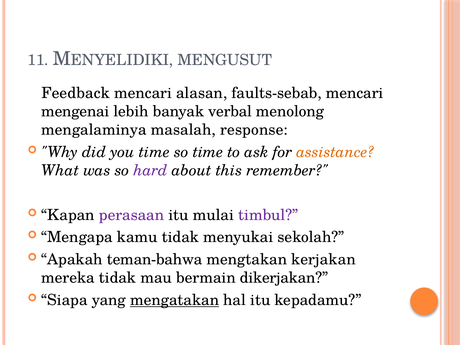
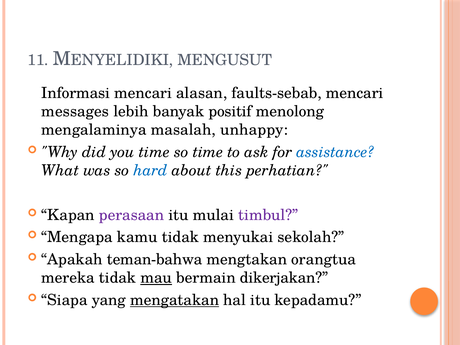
Feedback: Feedback -> Informasi
mengenai: mengenai -> messages
verbal: verbal -> positif
response: response -> unhappy
assistance colour: orange -> blue
hard colour: purple -> blue
remember: remember -> perhatian
kerjakan: kerjakan -> orangtua
mau underline: none -> present
